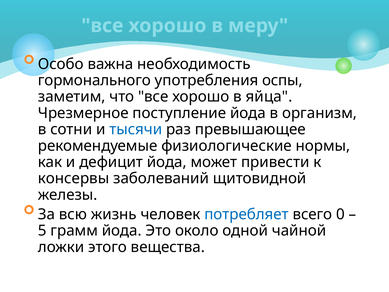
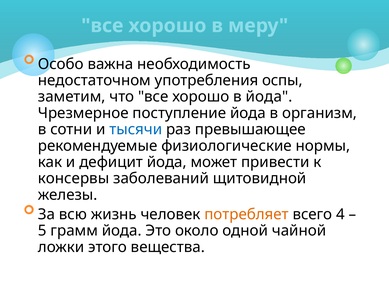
гормонального: гормонального -> недостаточном
в яйца: яйца -> йода
потребляет colour: blue -> orange
0: 0 -> 4
